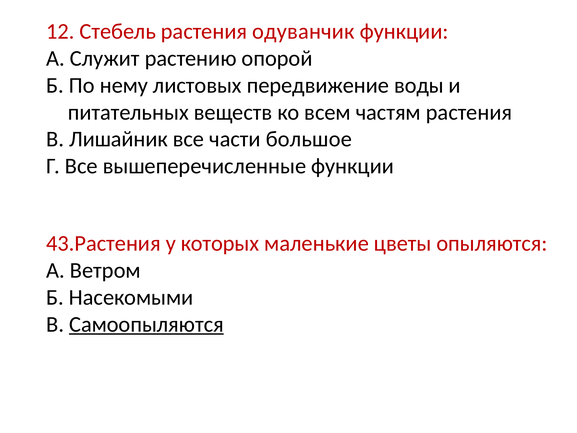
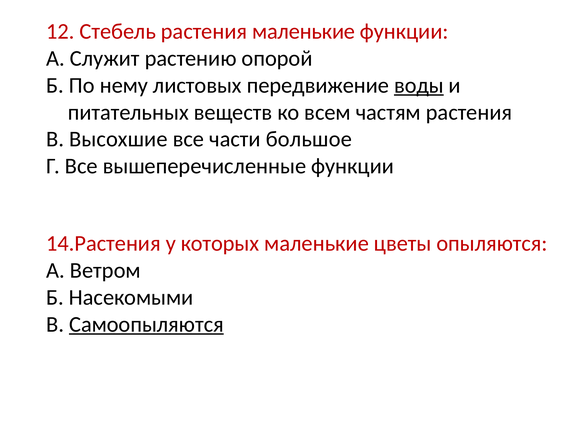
растения одуванчик: одуванчик -> маленькие
воды underline: none -> present
Лишайник: Лишайник -> Высохшие
43.Растения: 43.Растения -> 14.Растения
